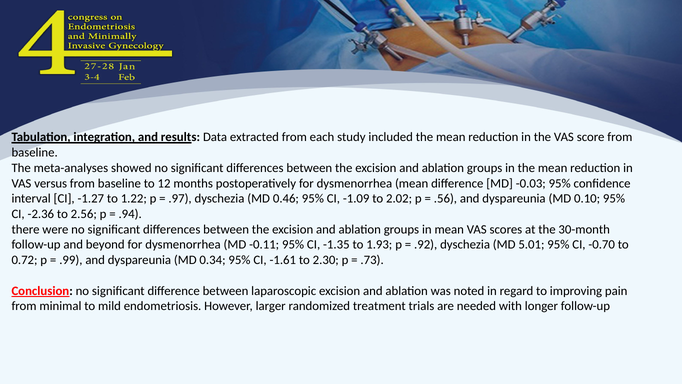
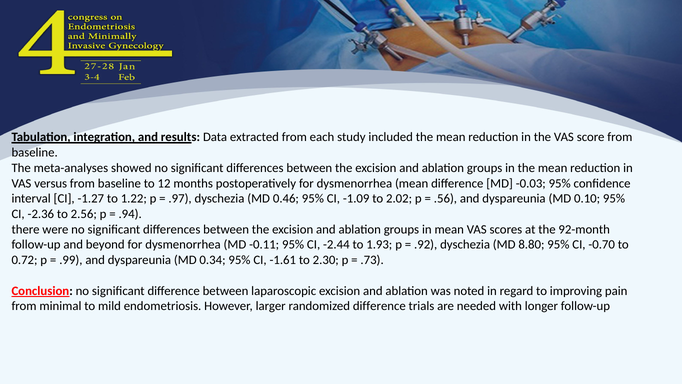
30-month: 30-month -> 92-month
-1.35: -1.35 -> -2.44
5.01: 5.01 -> 8.80
randomized treatment: treatment -> difference
